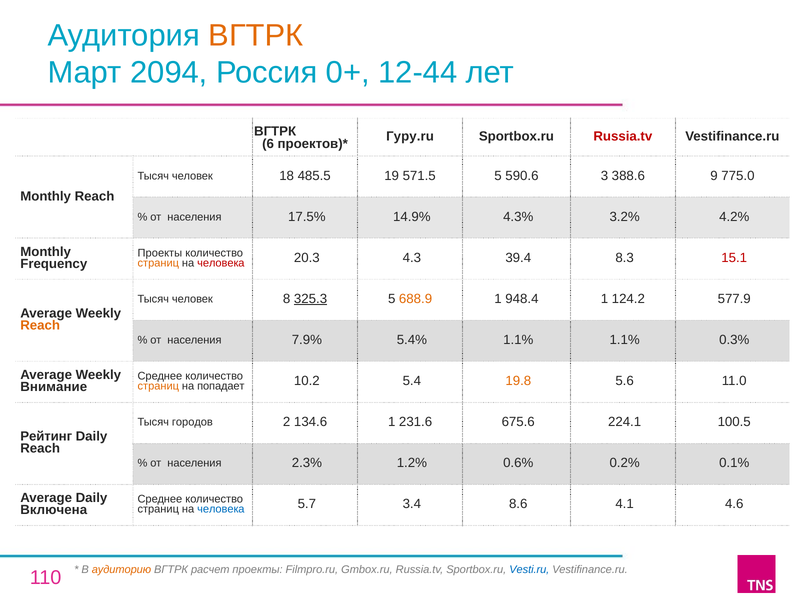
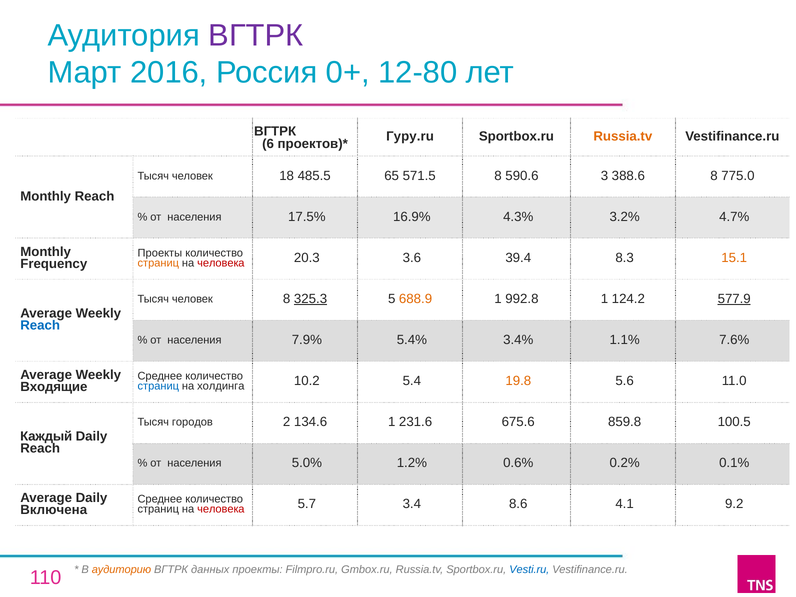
ВГТРК at (256, 35) colour: orange -> purple
2094: 2094 -> 2016
12-44: 12-44 -> 12-80
Russia.tv at (623, 136) colour: red -> orange
19: 19 -> 65
571.5 5: 5 -> 8
388.6 9: 9 -> 8
14.9%: 14.9% -> 16.9%
4.2%: 4.2% -> 4.7%
4.3: 4.3 -> 3.6
15.1 colour: red -> orange
948.4: 948.4 -> 992.8
577.9 underline: none -> present
Reach at (40, 325) colour: orange -> blue
5.4% 1.1%: 1.1% -> 3.4%
0.3%: 0.3% -> 7.6%
Внимание: Внимание -> Входящие
страниц at (158, 386) colour: orange -> blue
попадает: попадает -> холдинга
224.1: 224.1 -> 859.8
Рейтинг: Рейтинг -> Каждый
2.3%: 2.3% -> 5.0%
человека at (221, 509) colour: blue -> red
4.6: 4.6 -> 9.2
расчет: расчет -> данных
